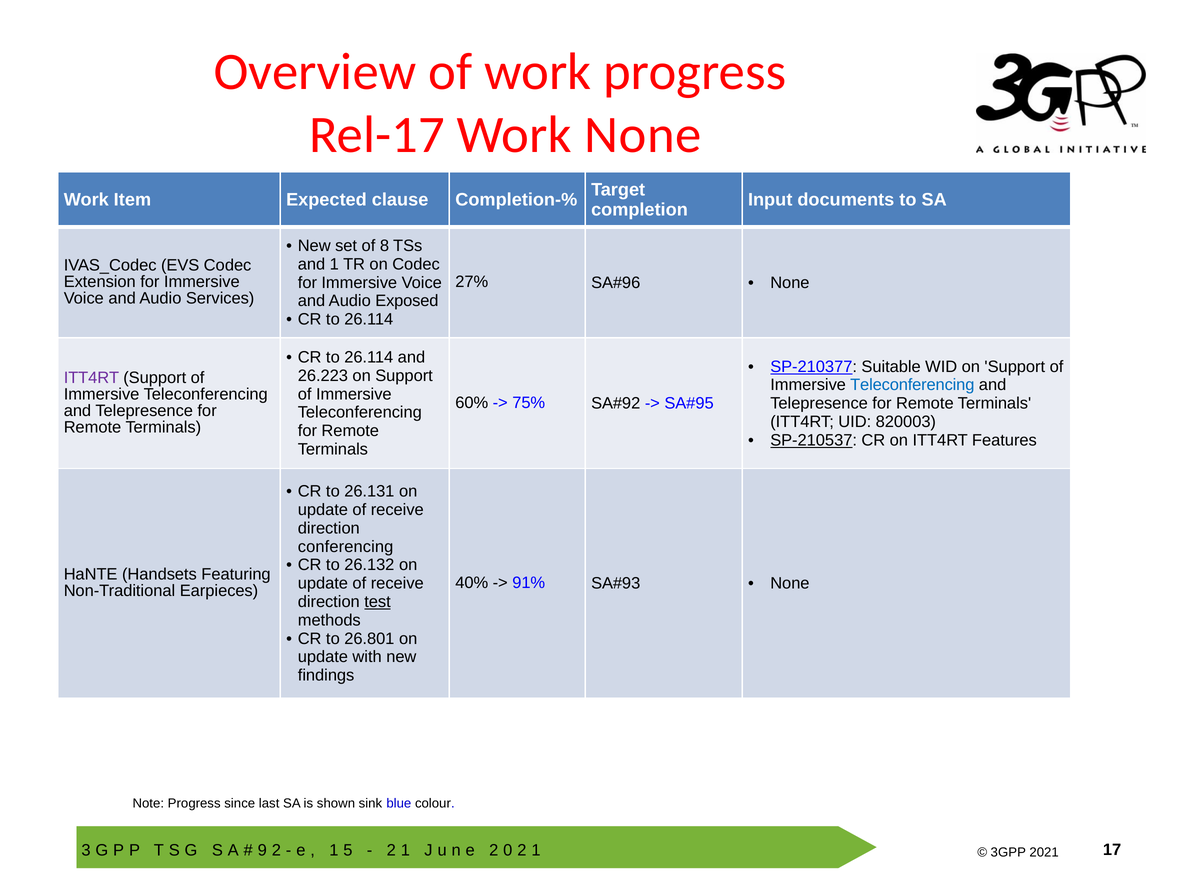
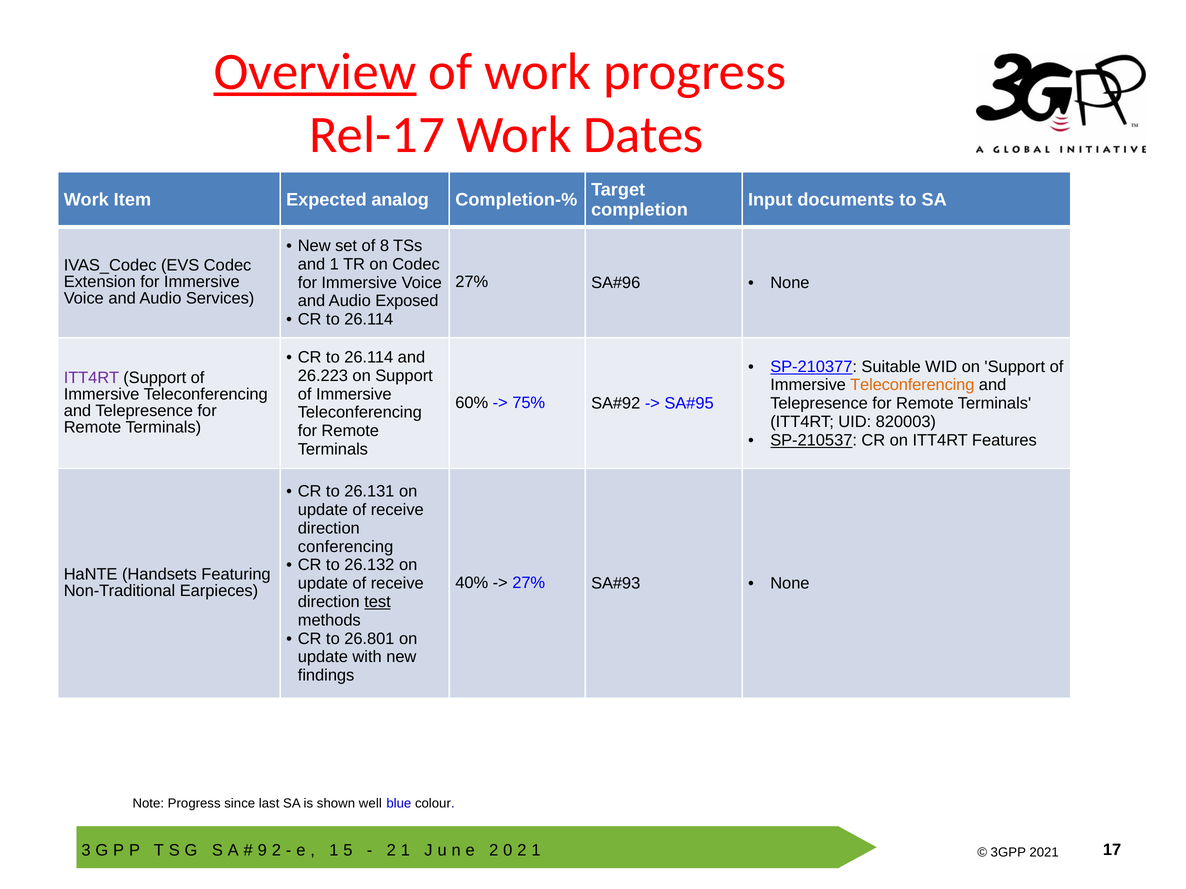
Overview underline: none -> present
Work None: None -> Dates
clause: clause -> analog
Teleconferencing at (912, 385) colour: blue -> orange
91% at (529, 583): 91% -> 27%
sink: sink -> well
